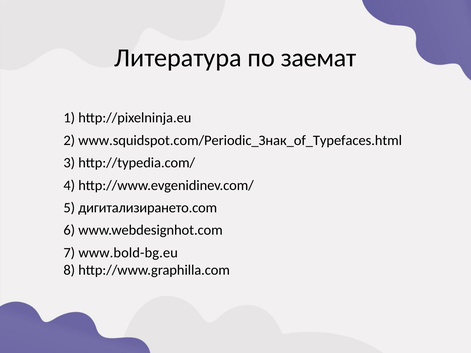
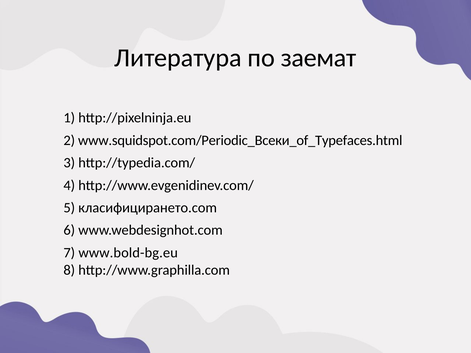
www.squidspot.com/Periodic_Знак_of_Typefaces.html: www.squidspot.com/Periodic_Знак_of_Typefaces.html -> www.squidspot.com/Periodic_Всеки_of_Typefaces.html
дигитализирането.com: дигитализирането.com -> класифицирането.com
